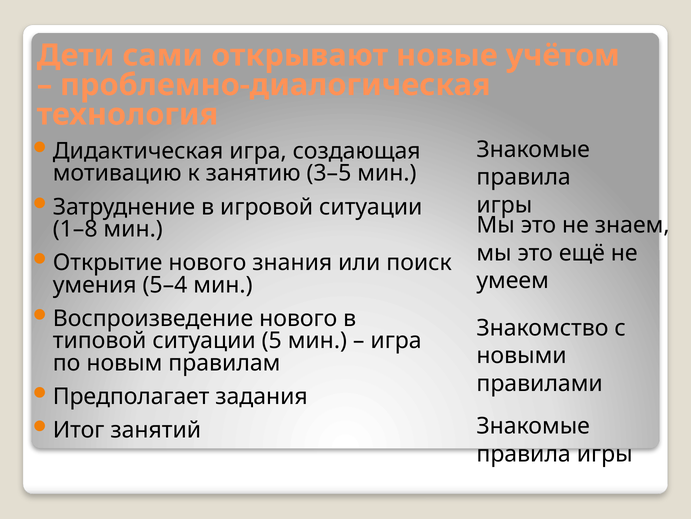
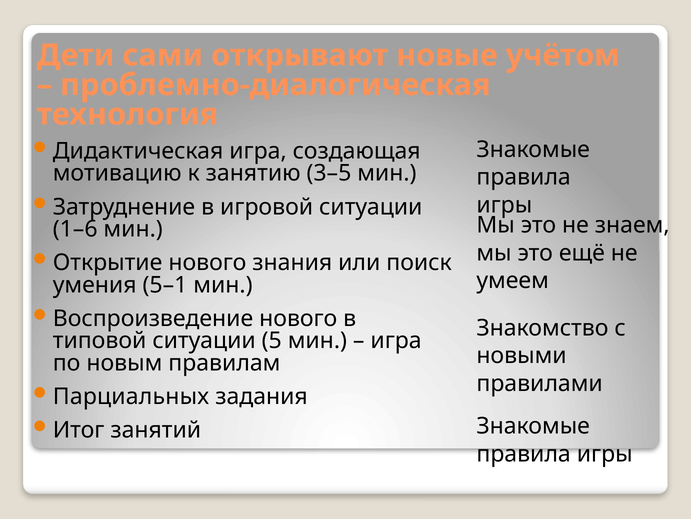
1–8: 1–8 -> 1–6
5–4: 5–4 -> 5–1
Предполагает: Предполагает -> Парциальных
